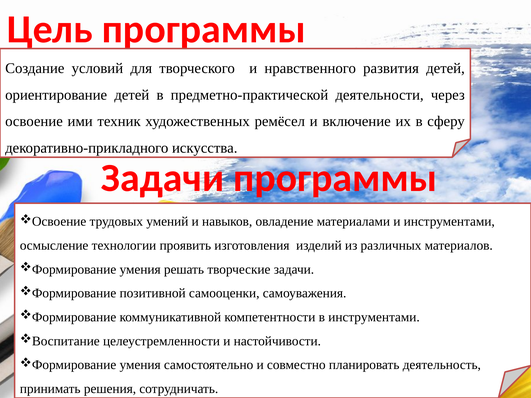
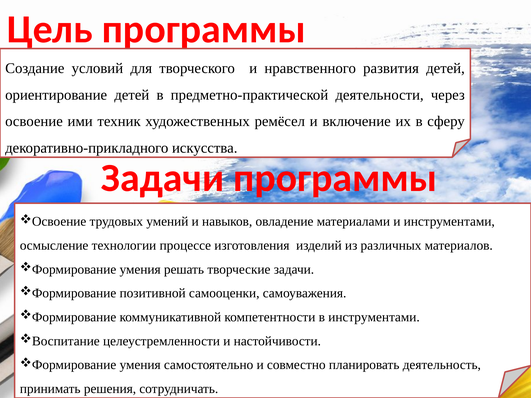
проявить: проявить -> процессе
